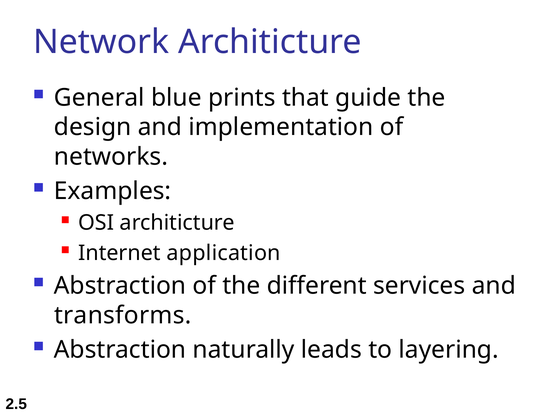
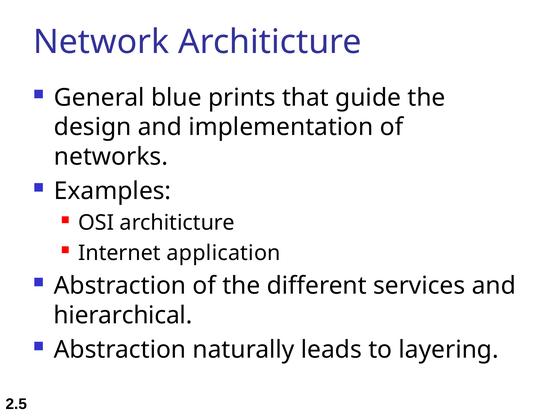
transforms: transforms -> hierarchical
